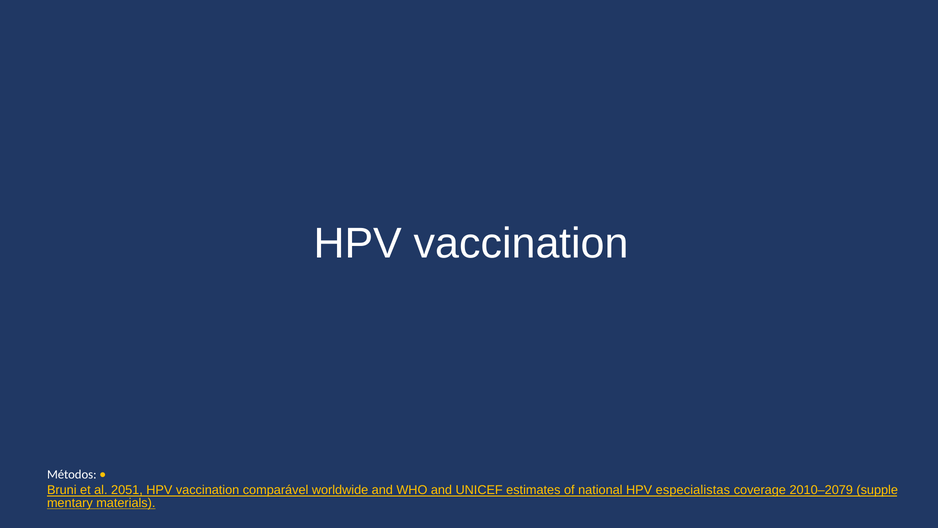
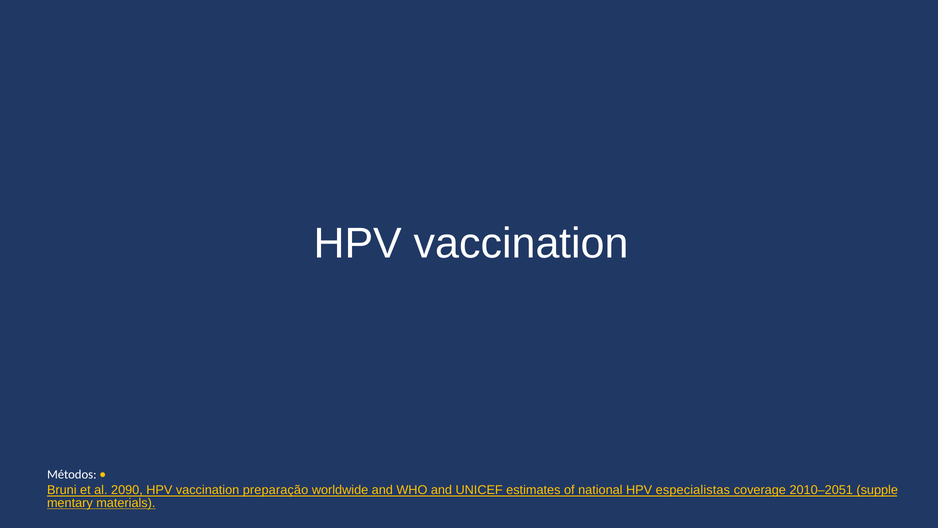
2051: 2051 -> 2090
comparável: comparável -> preparação
2010–2079: 2010–2079 -> 2010–2051
